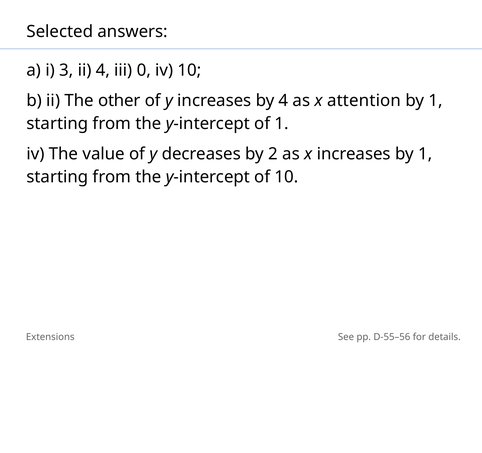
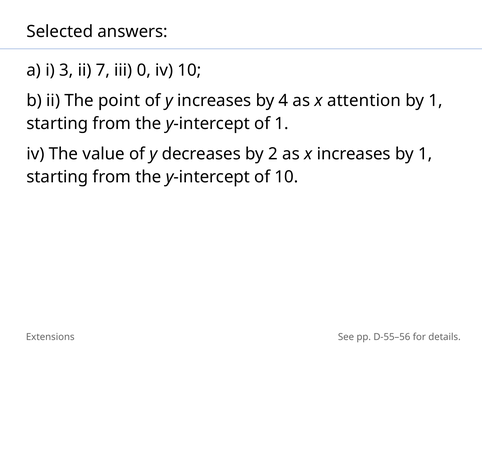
ii 4: 4 -> 7
other: other -> point
